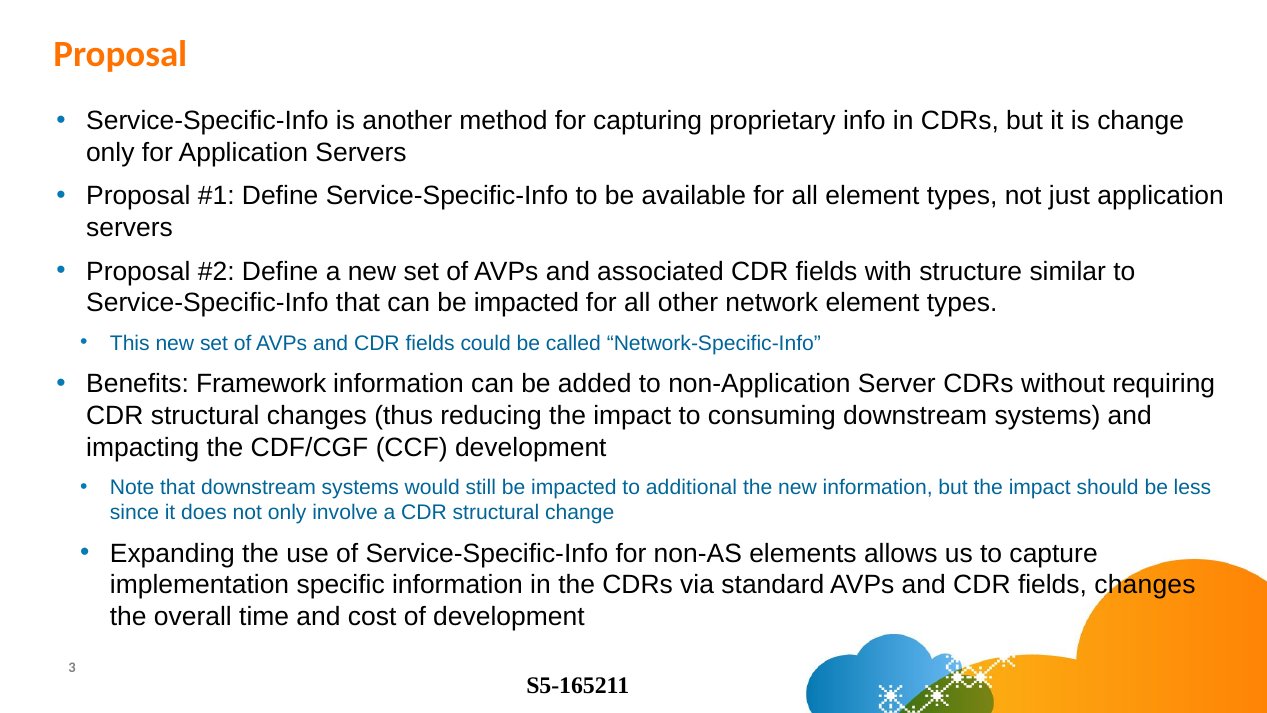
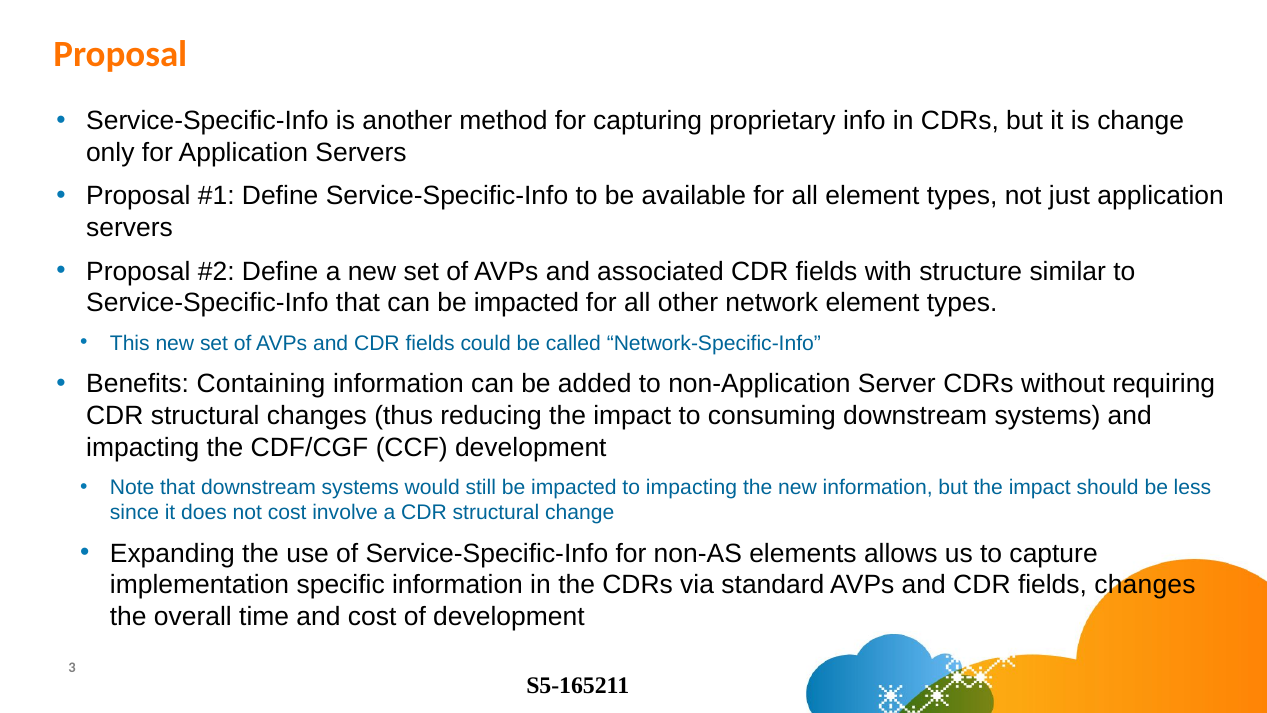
Framework: Framework -> Containing
to additional: additional -> impacting
not only: only -> cost
